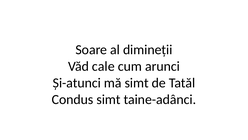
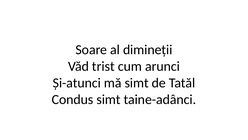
cale: cale -> trist
